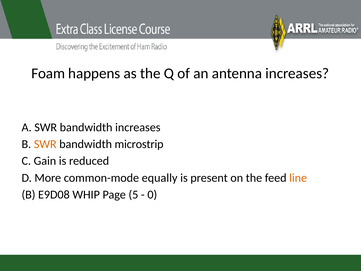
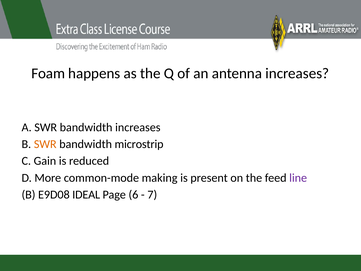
equally: equally -> making
line colour: orange -> purple
WHIP: WHIP -> IDEAL
5: 5 -> 6
0: 0 -> 7
